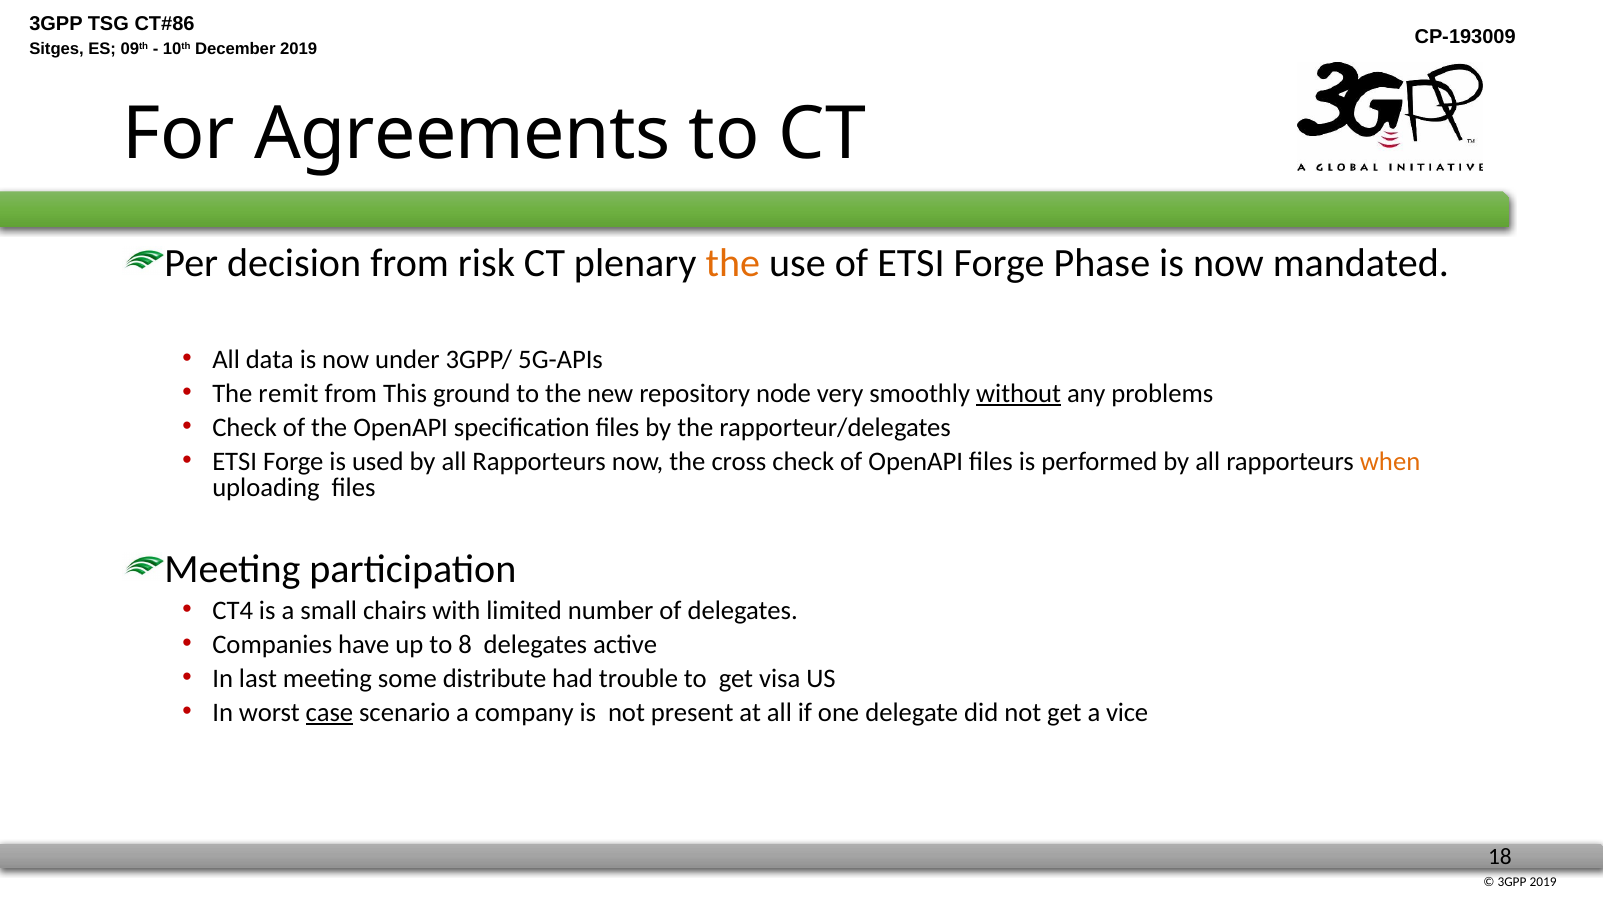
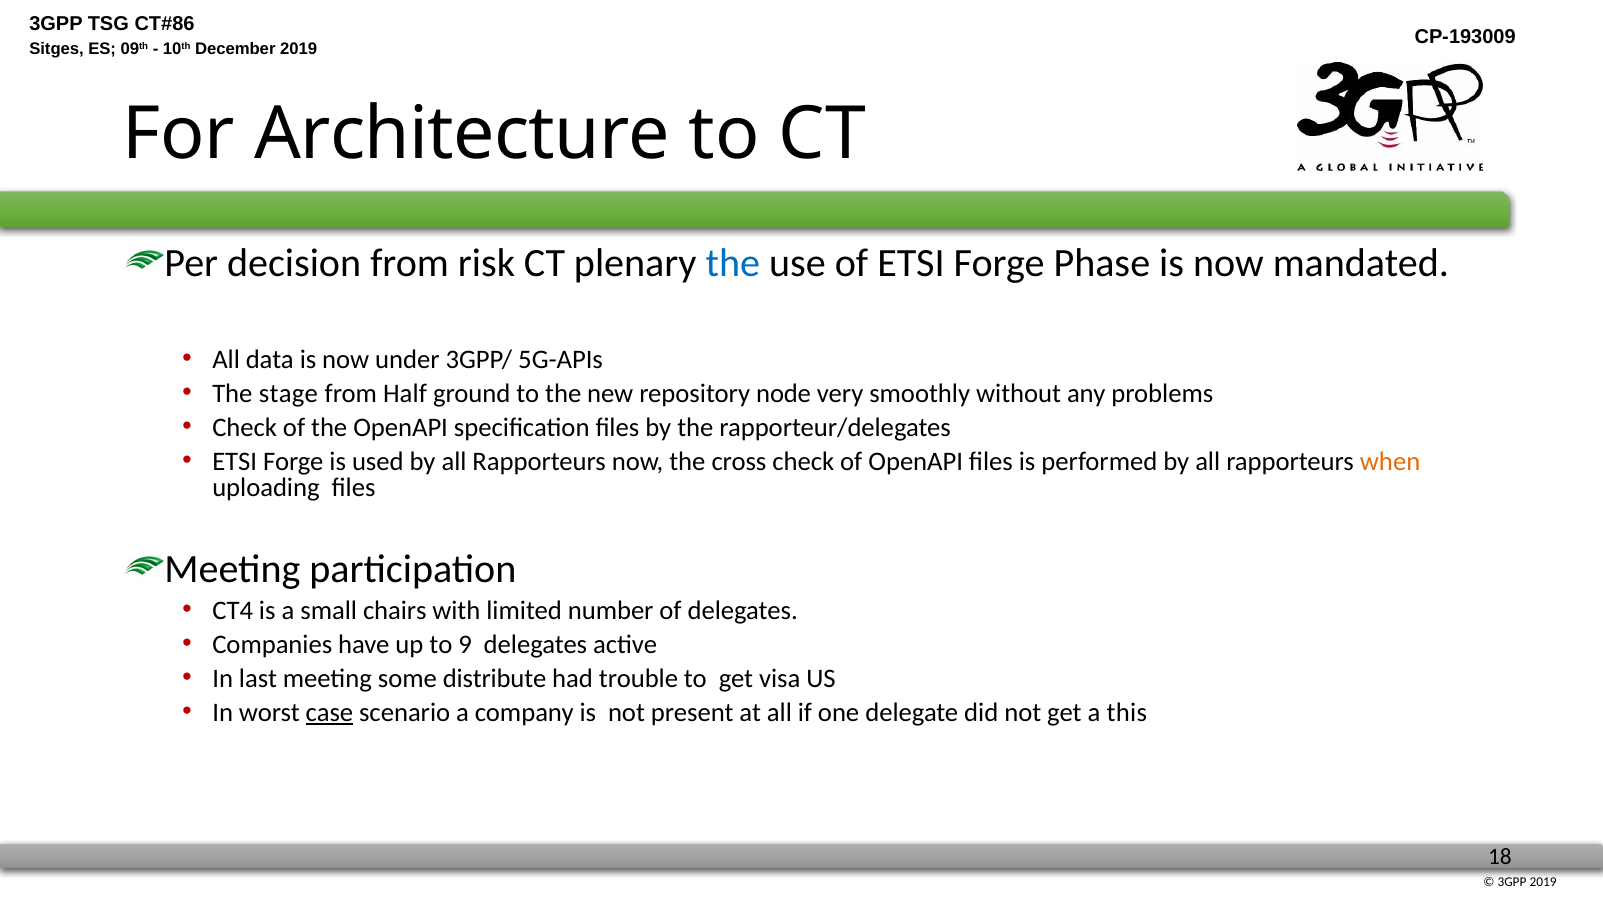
Agreements: Agreements -> Architecture
the at (733, 264) colour: orange -> blue
remit: remit -> stage
This: This -> Half
without underline: present -> none
8: 8 -> 9
vice: vice -> this
